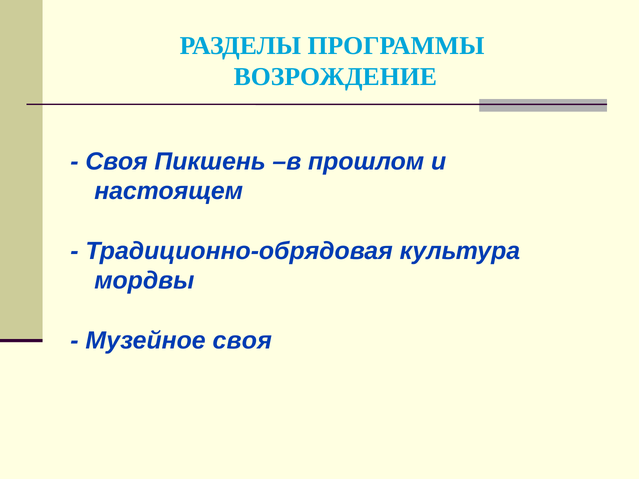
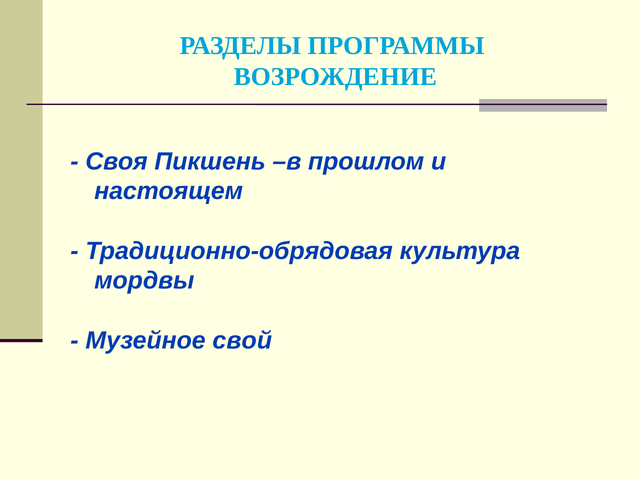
Музейное своя: своя -> свой
